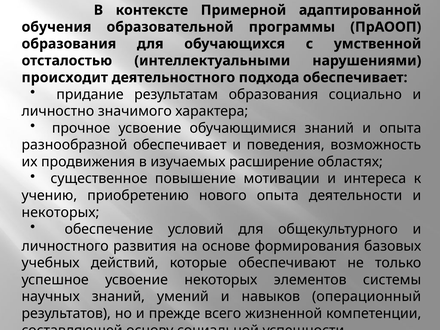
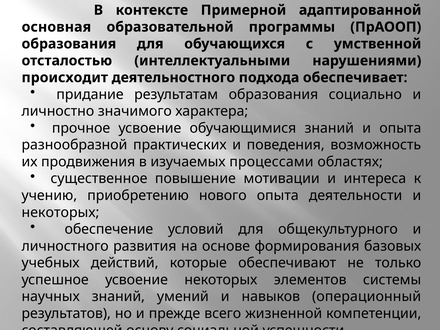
обучения: обучения -> основная
разнообразной обеспечивает: обеспечивает -> практических
расширение: расширение -> процессами
